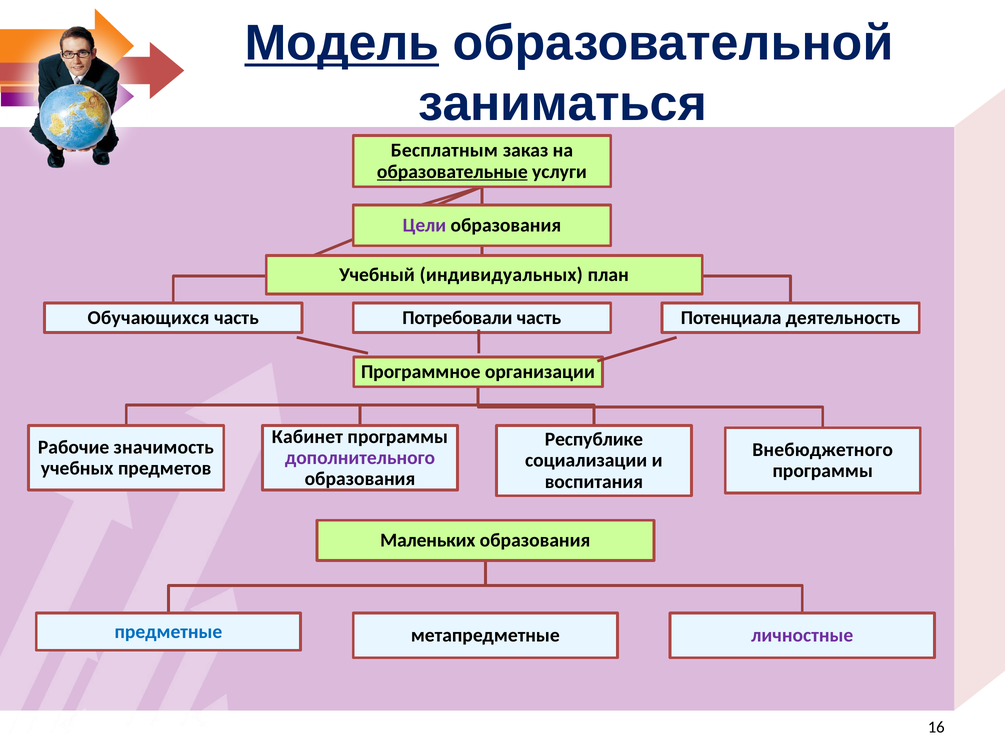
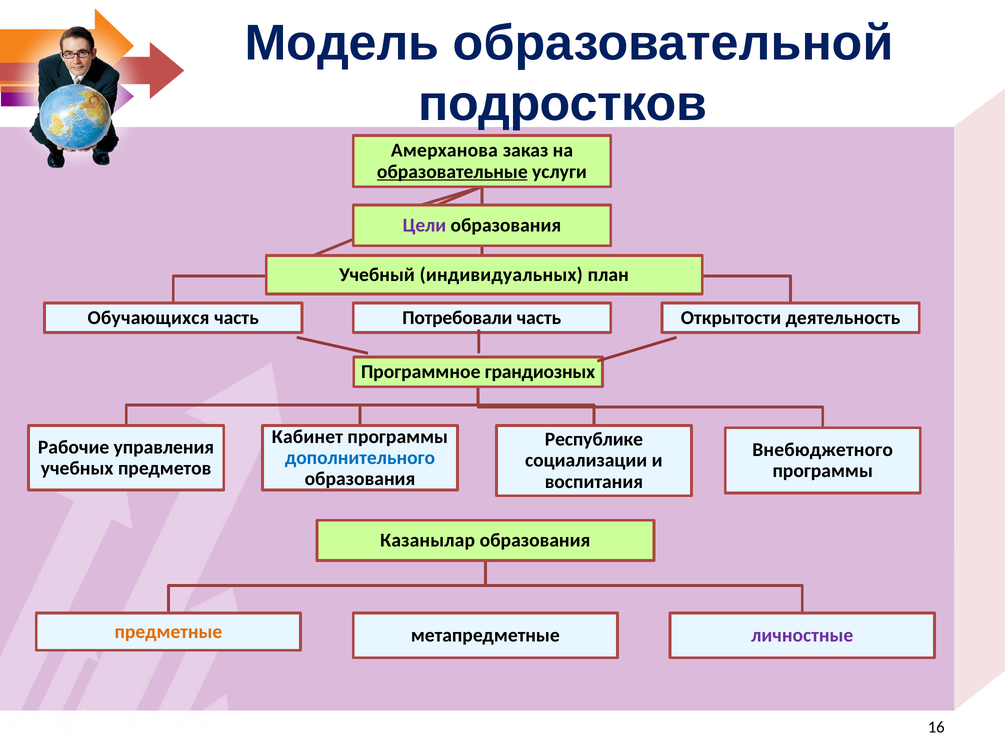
Модель underline: present -> none
заниматься: заниматься -> подростков
Бесплатным: Бесплатным -> Амерханова
Потенциала: Потенциала -> Открытости
организации: организации -> грандиозных
значимость: значимость -> управления
дополнительного colour: purple -> blue
Маленьких: Маленьких -> Казанылар
предметные colour: blue -> orange
